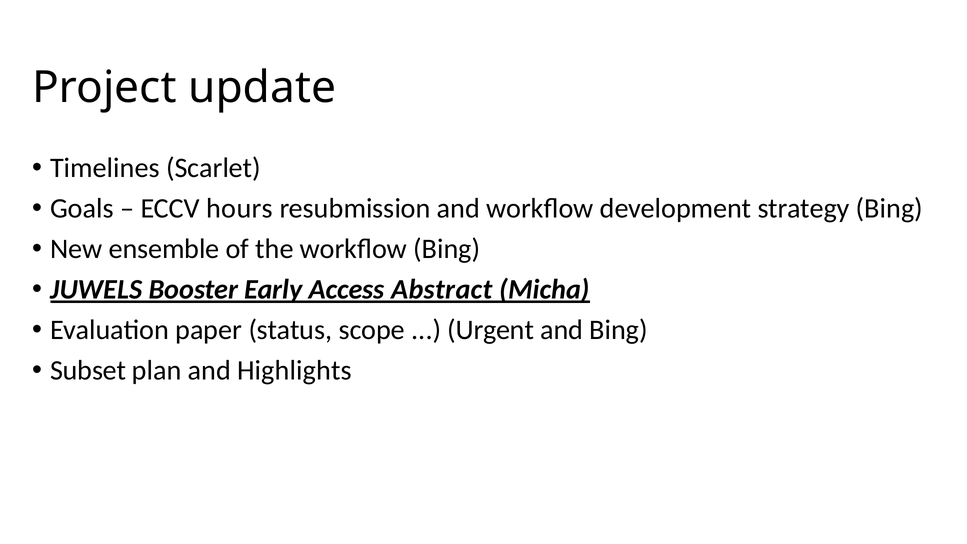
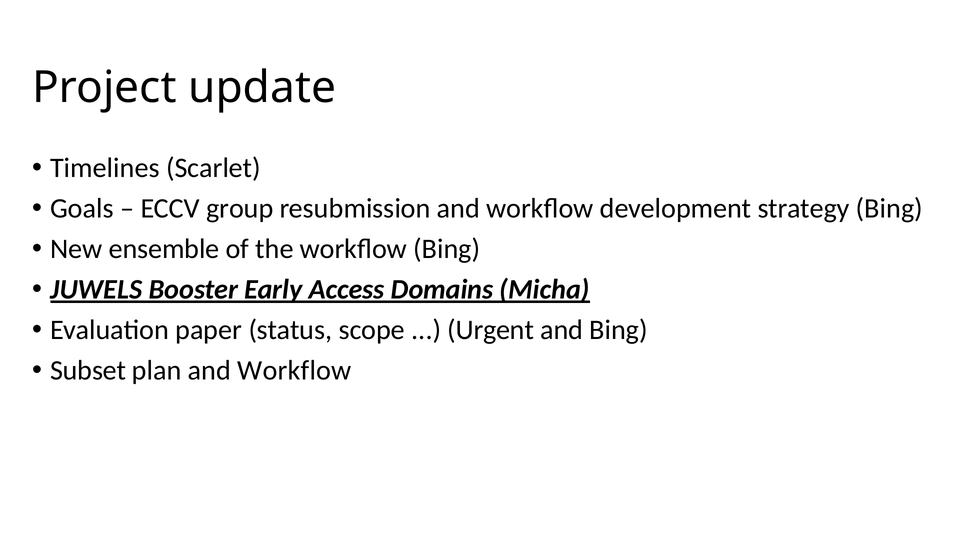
hours: hours -> group
Abstract: Abstract -> Domains
plan and Highlights: Highlights -> Workflow
